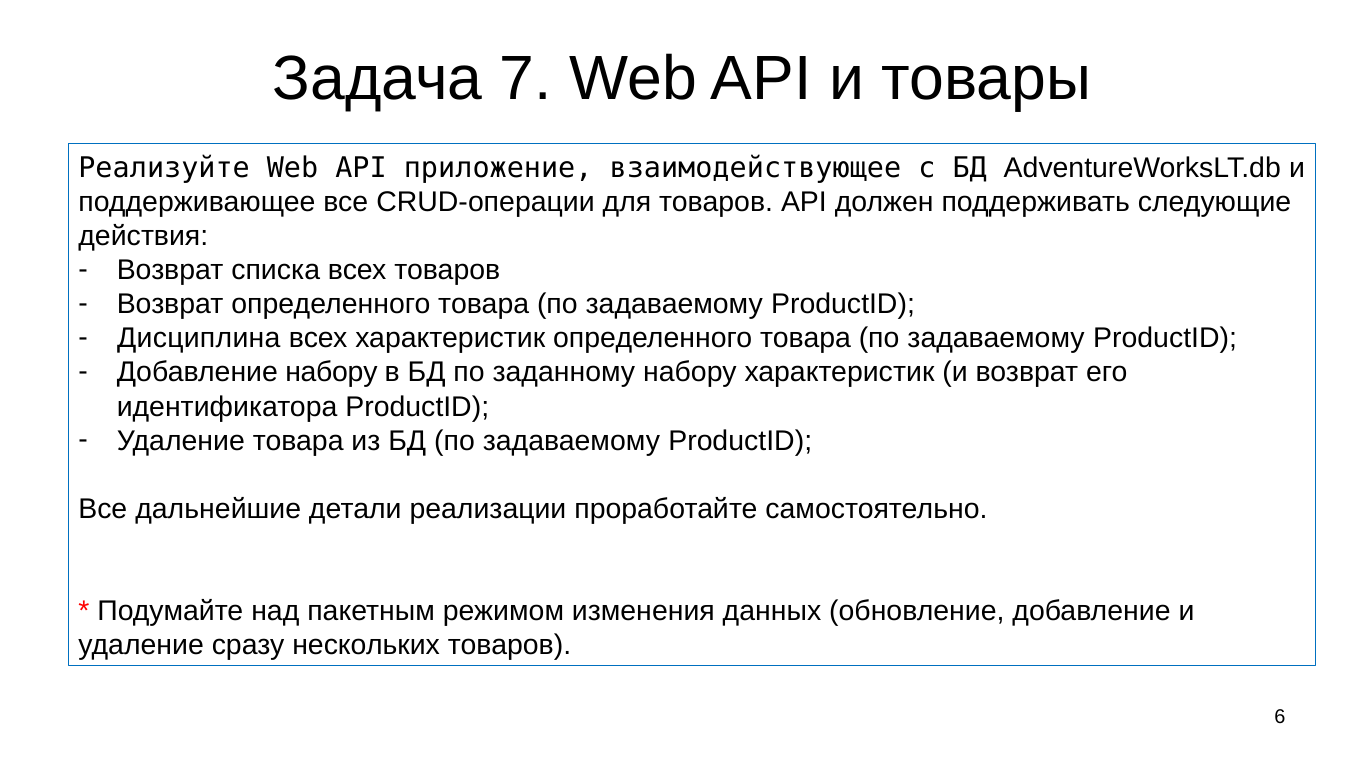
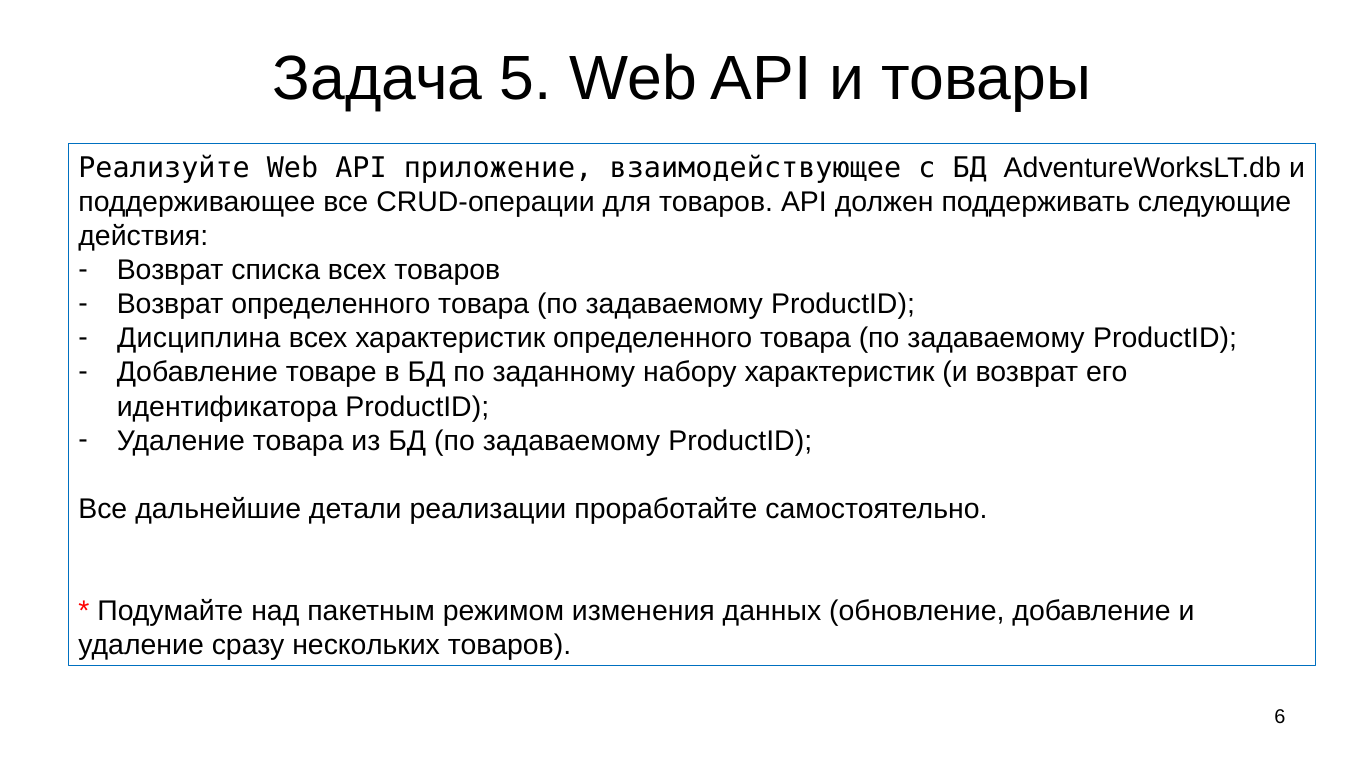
7: 7 -> 5
Добавление набору: набору -> товаре
